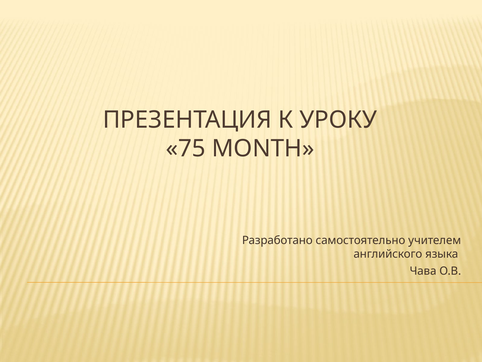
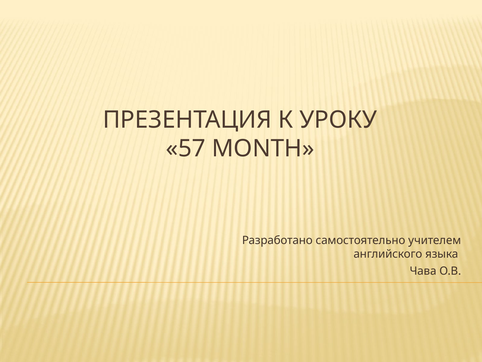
75: 75 -> 57
